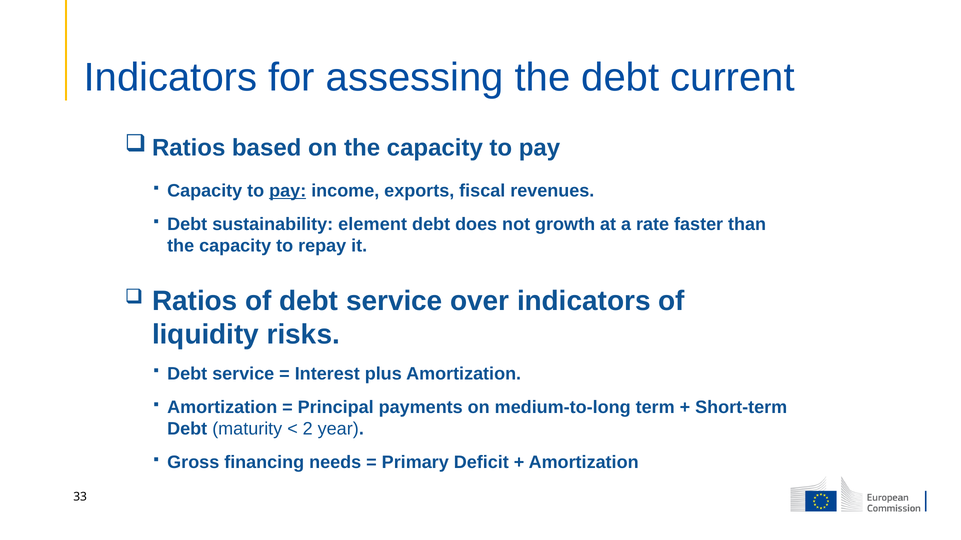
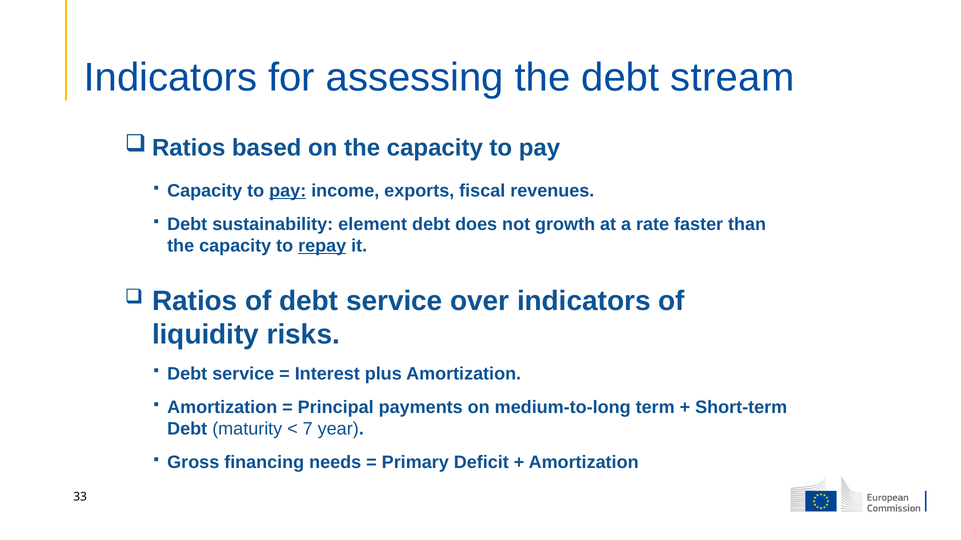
current: current -> stream
repay underline: none -> present
2: 2 -> 7
